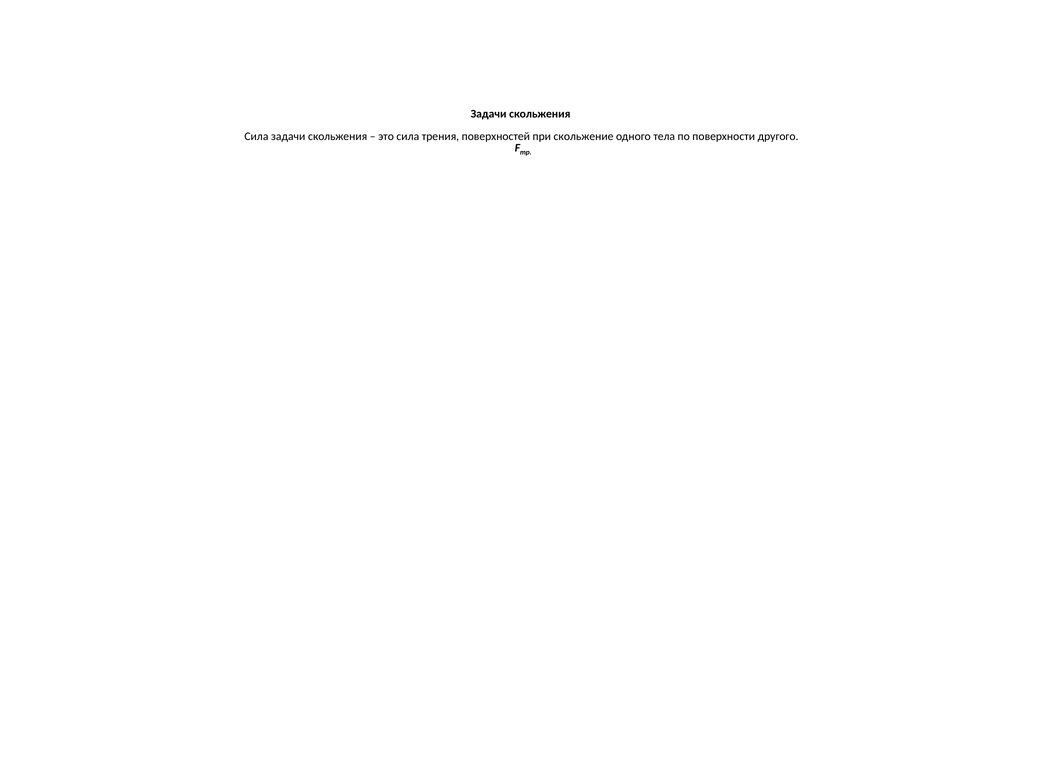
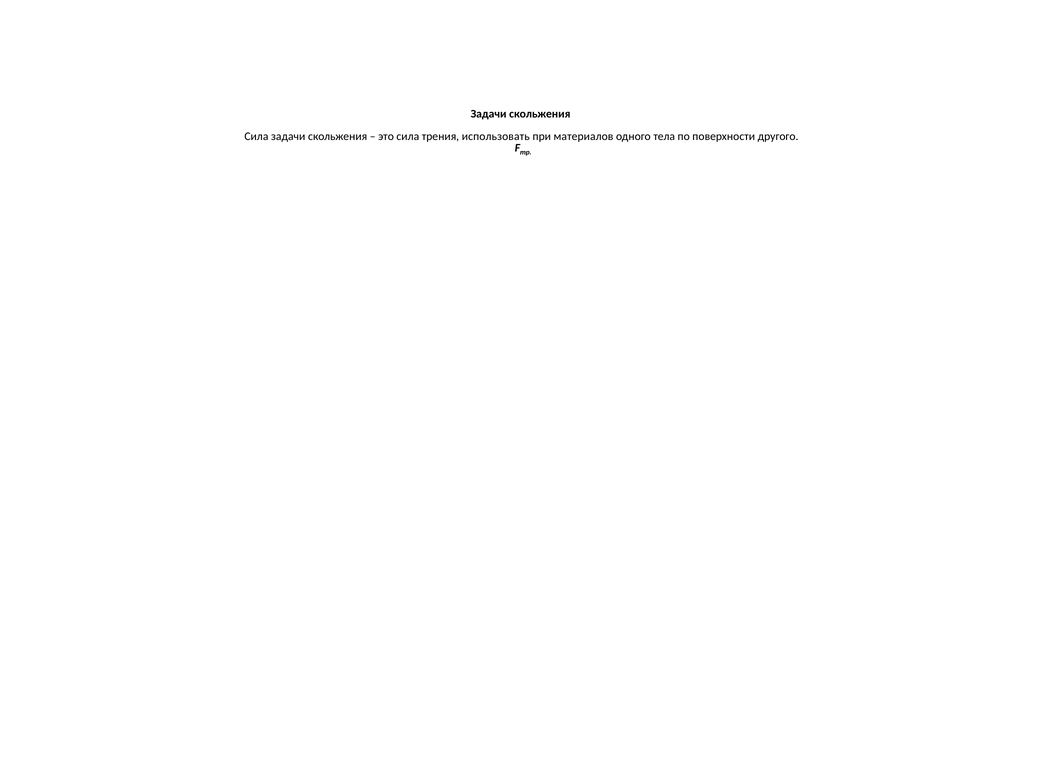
поверхностей: поверхностей -> использовать
скольжение: скольжение -> материалов
